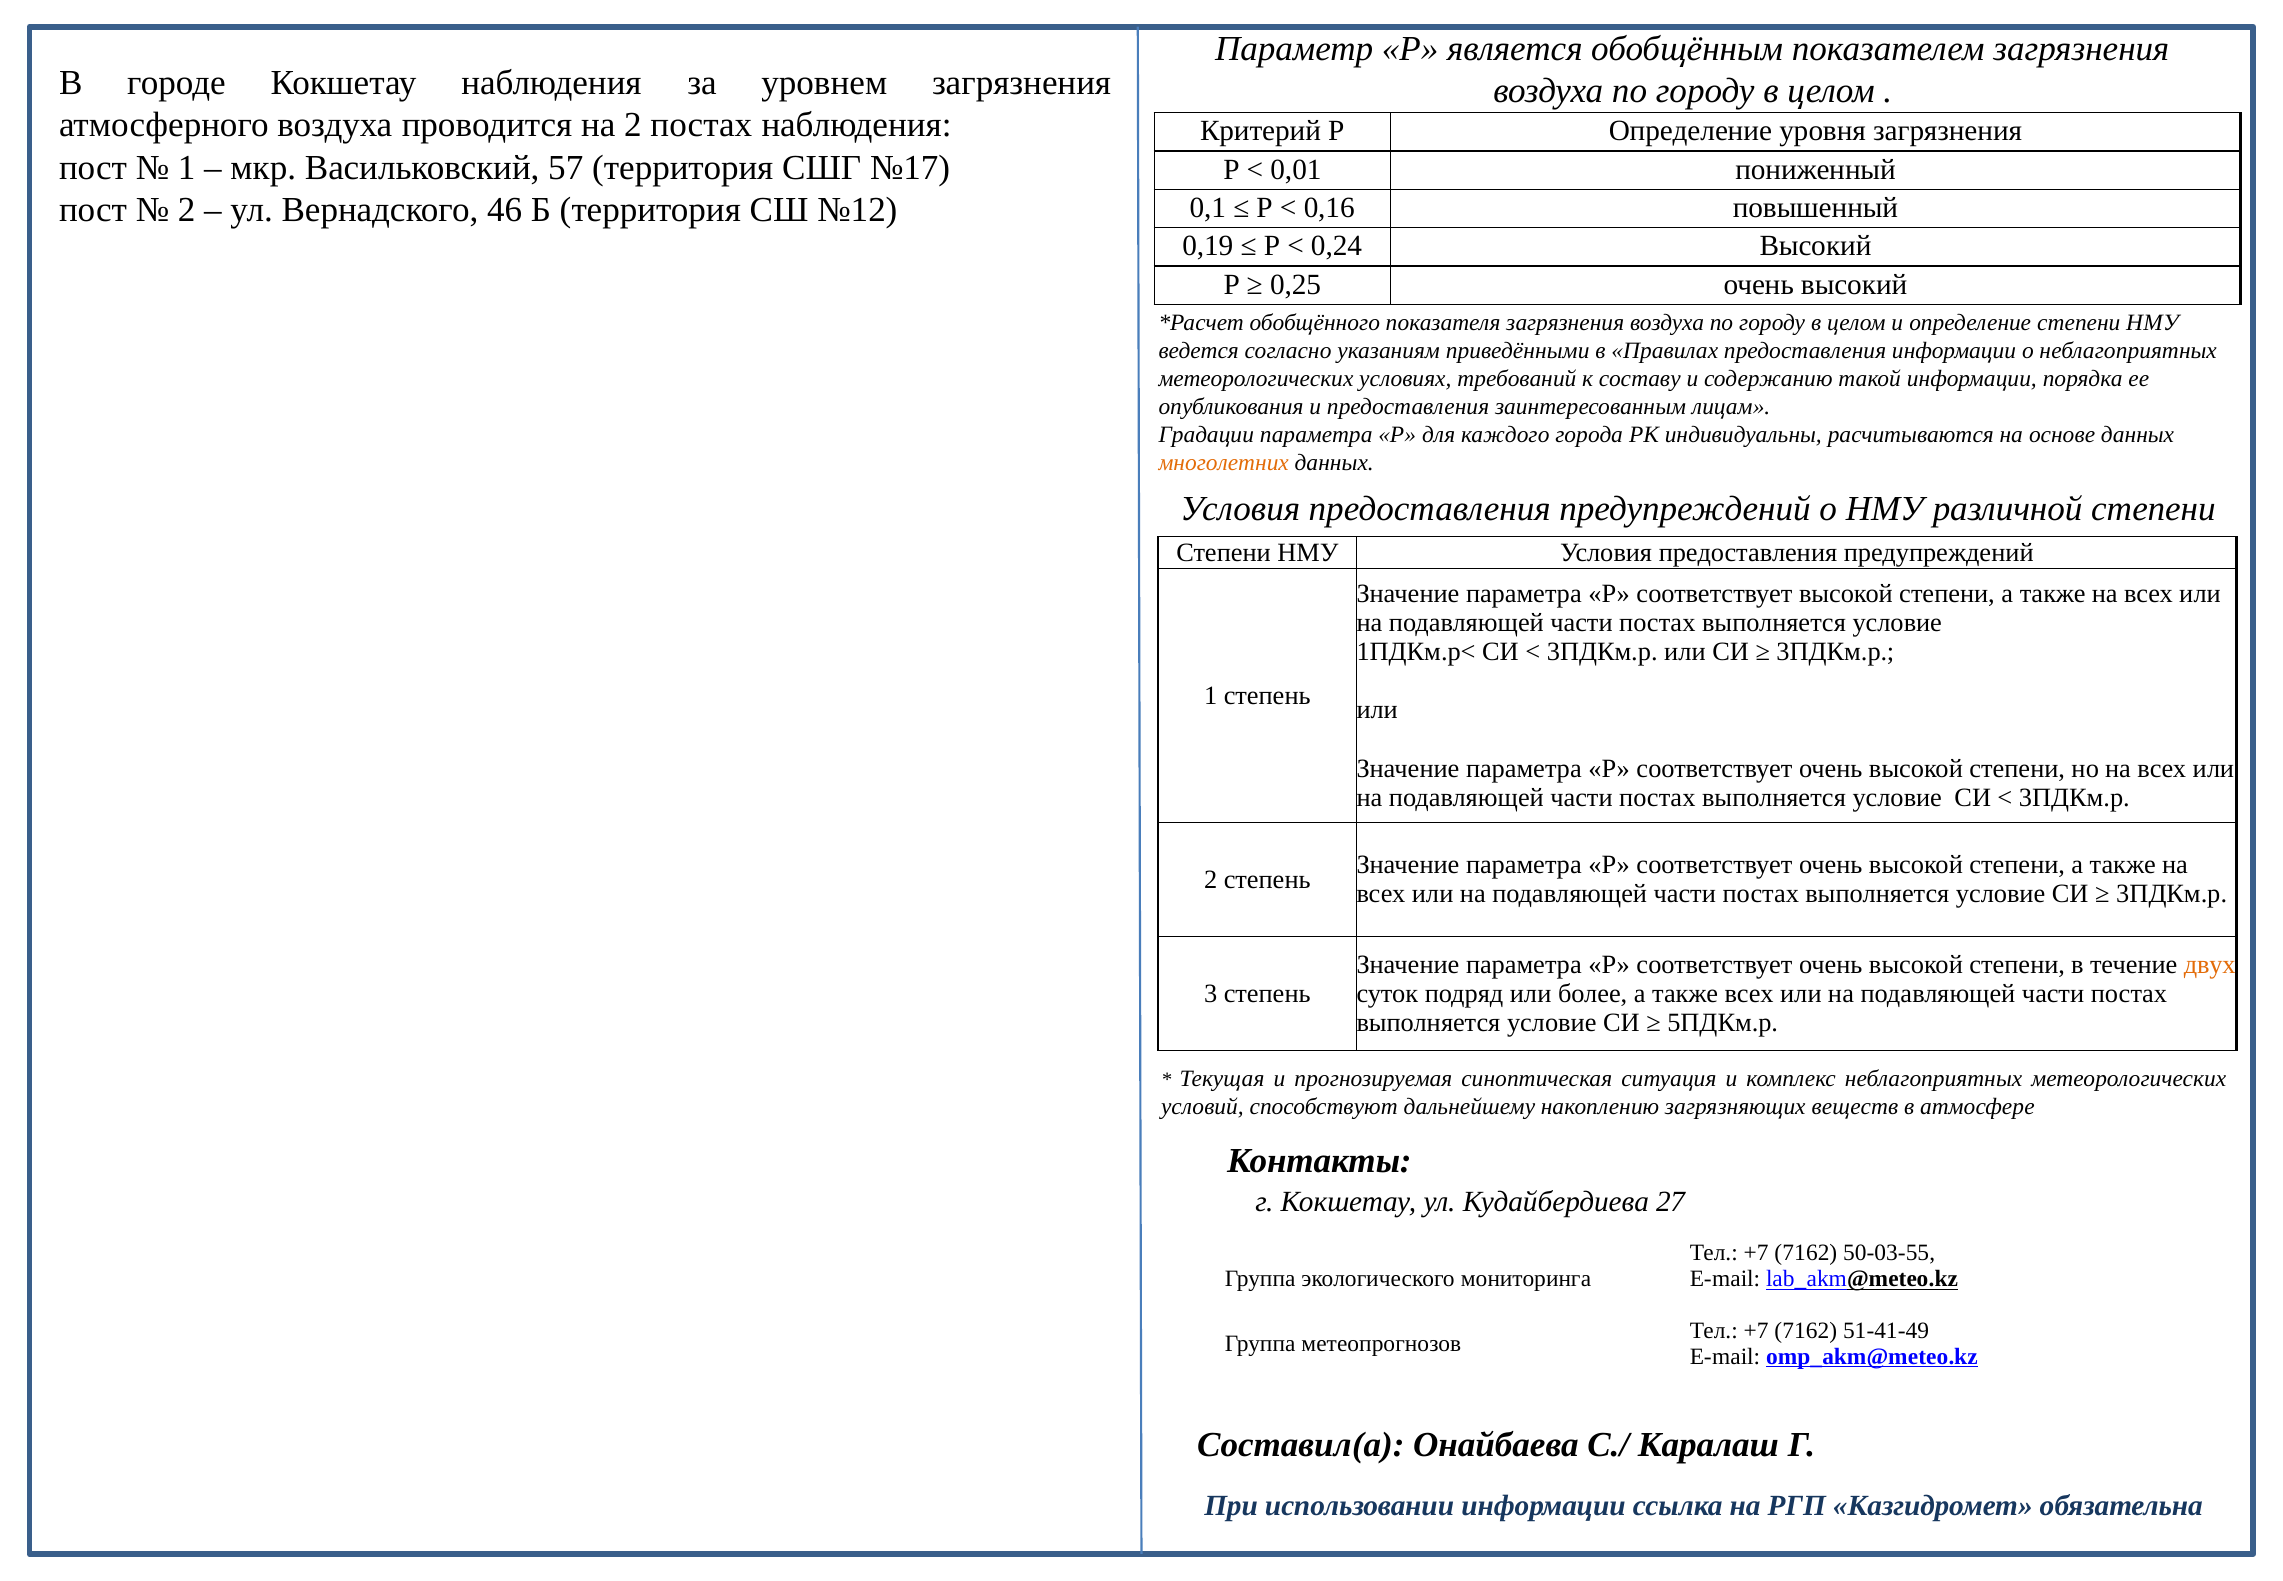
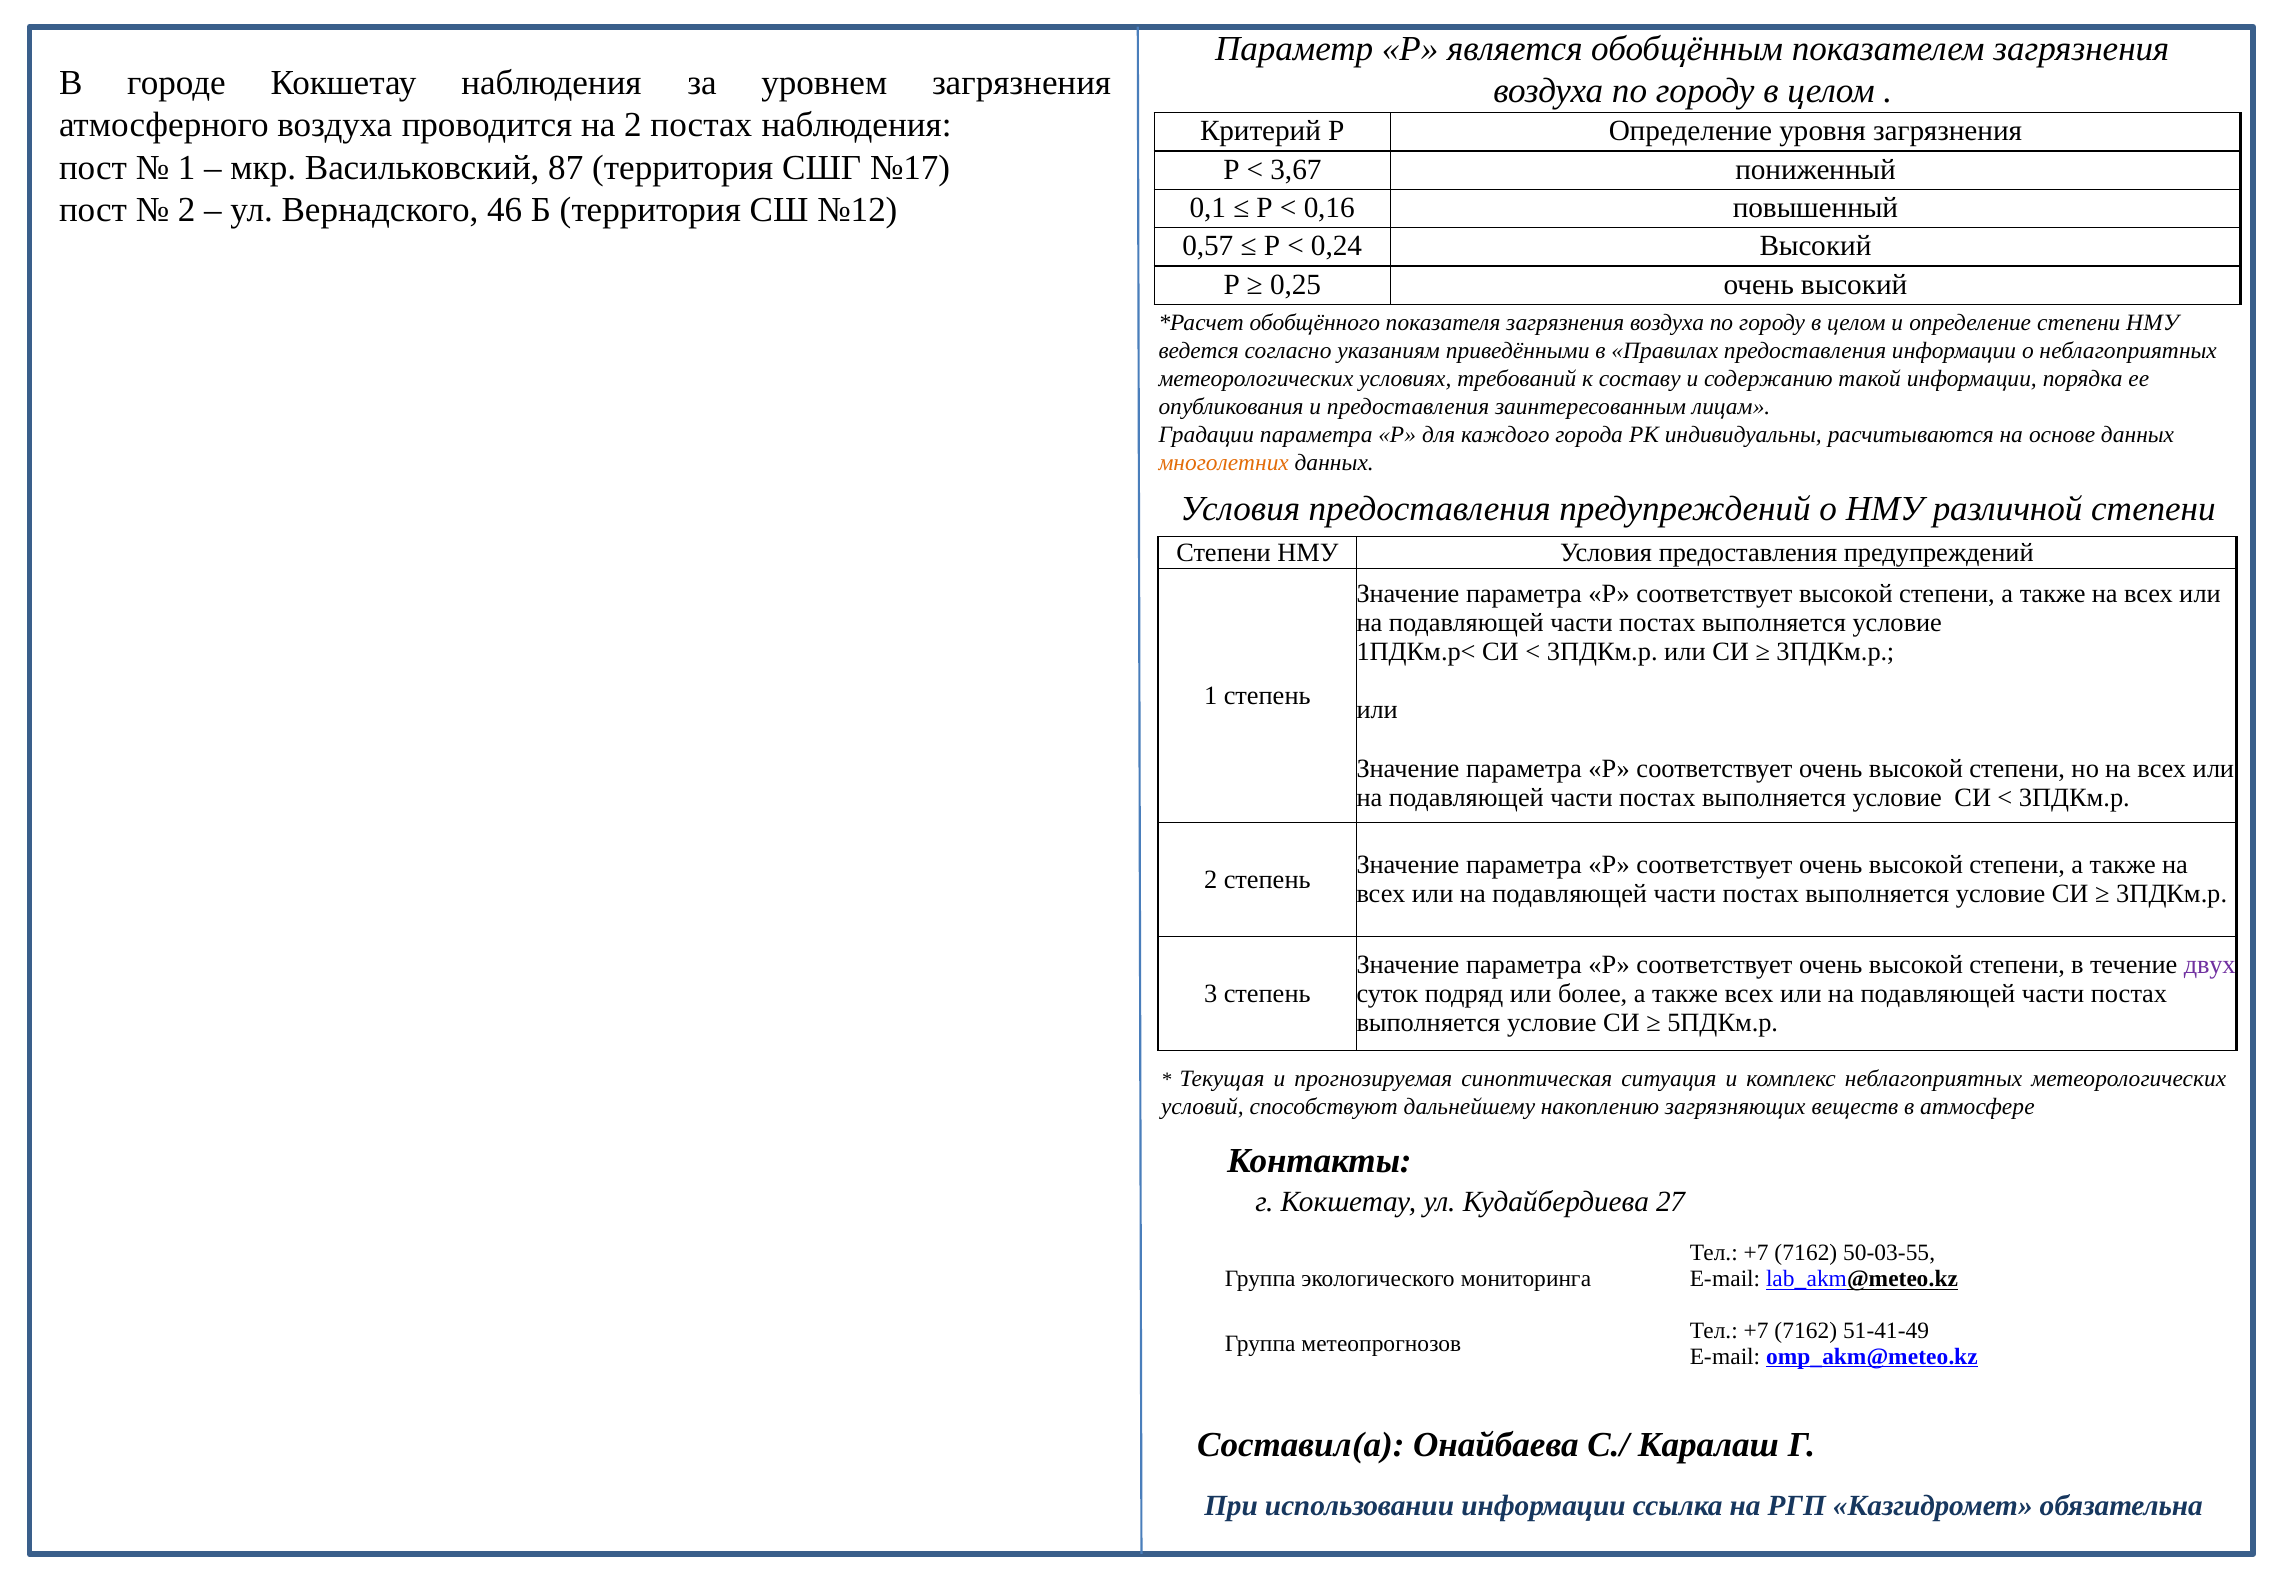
57: 57 -> 87
0,01: 0,01 -> 3,67
0,19: 0,19 -> 0,57
двух colour: orange -> purple
